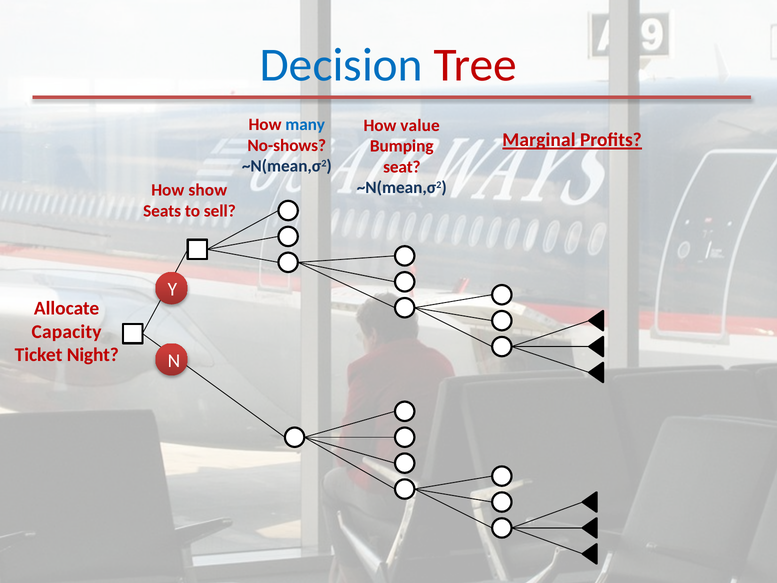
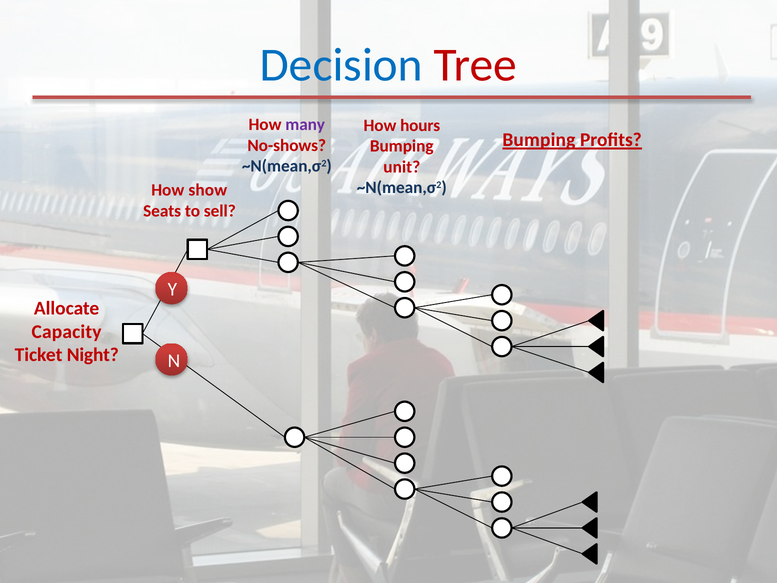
many colour: blue -> purple
value: value -> hours
Marginal at (539, 140): Marginal -> Bumping
seat: seat -> unit
